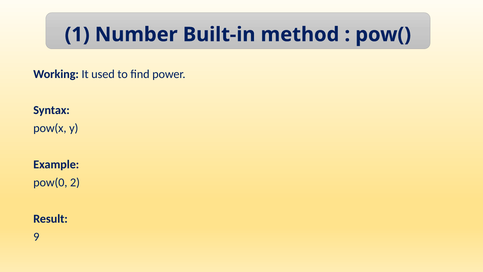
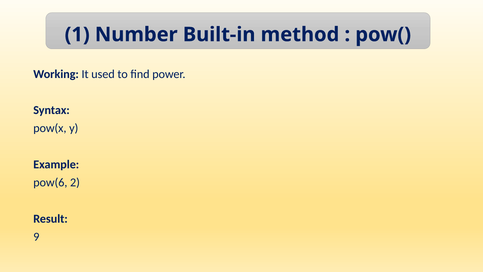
pow(0: pow(0 -> pow(6
